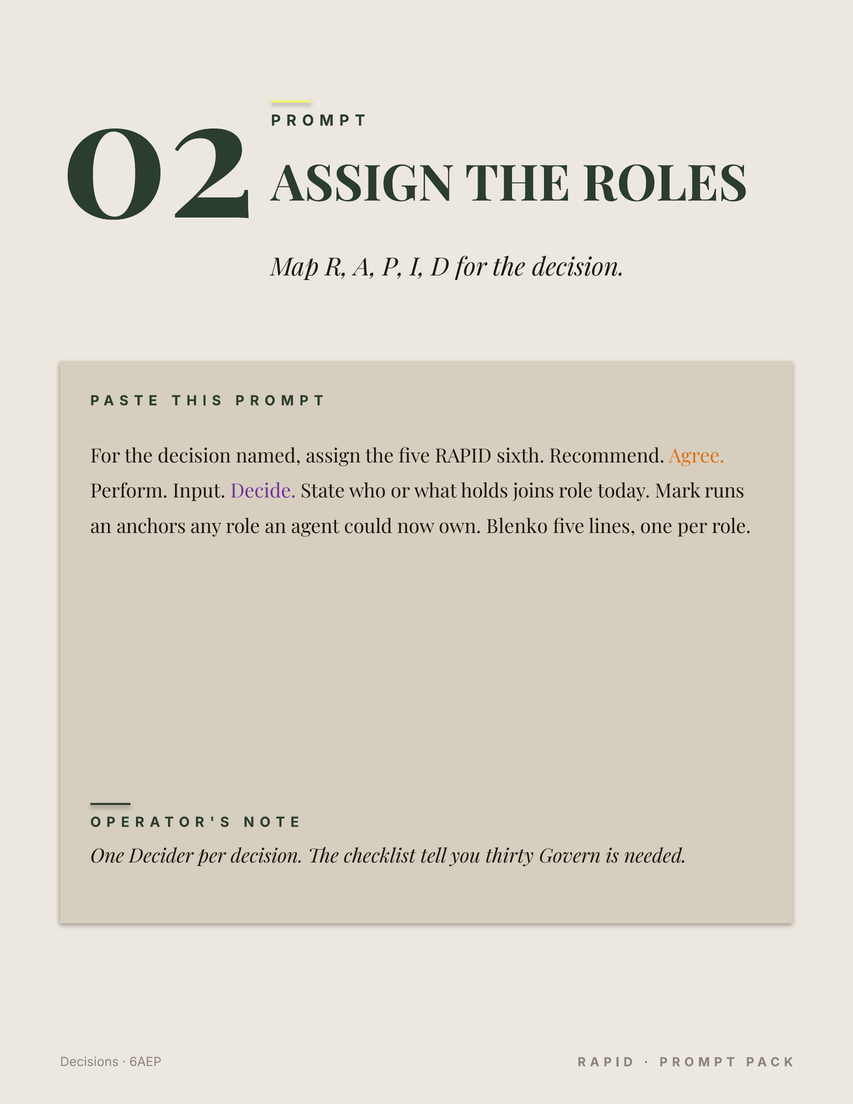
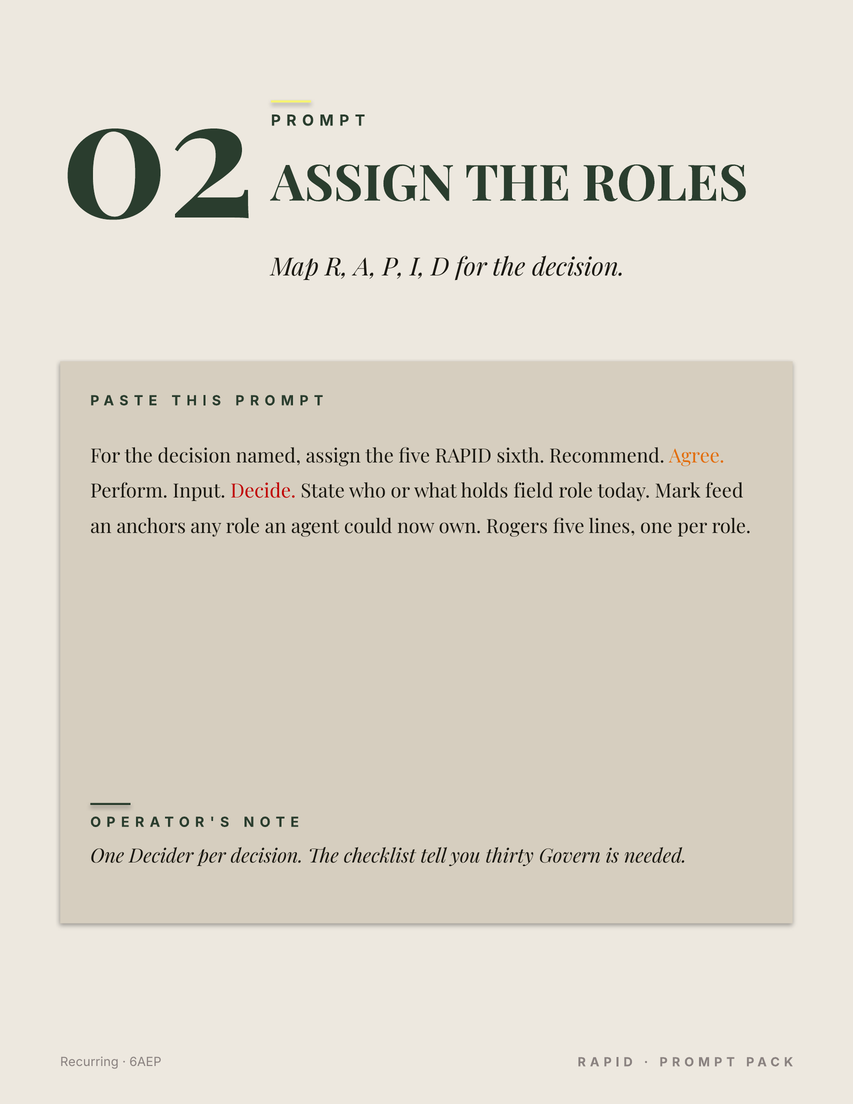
Decide colour: purple -> red
joins: joins -> field
runs: runs -> feed
Blenko: Blenko -> Rogers
Decisions: Decisions -> Recurring
